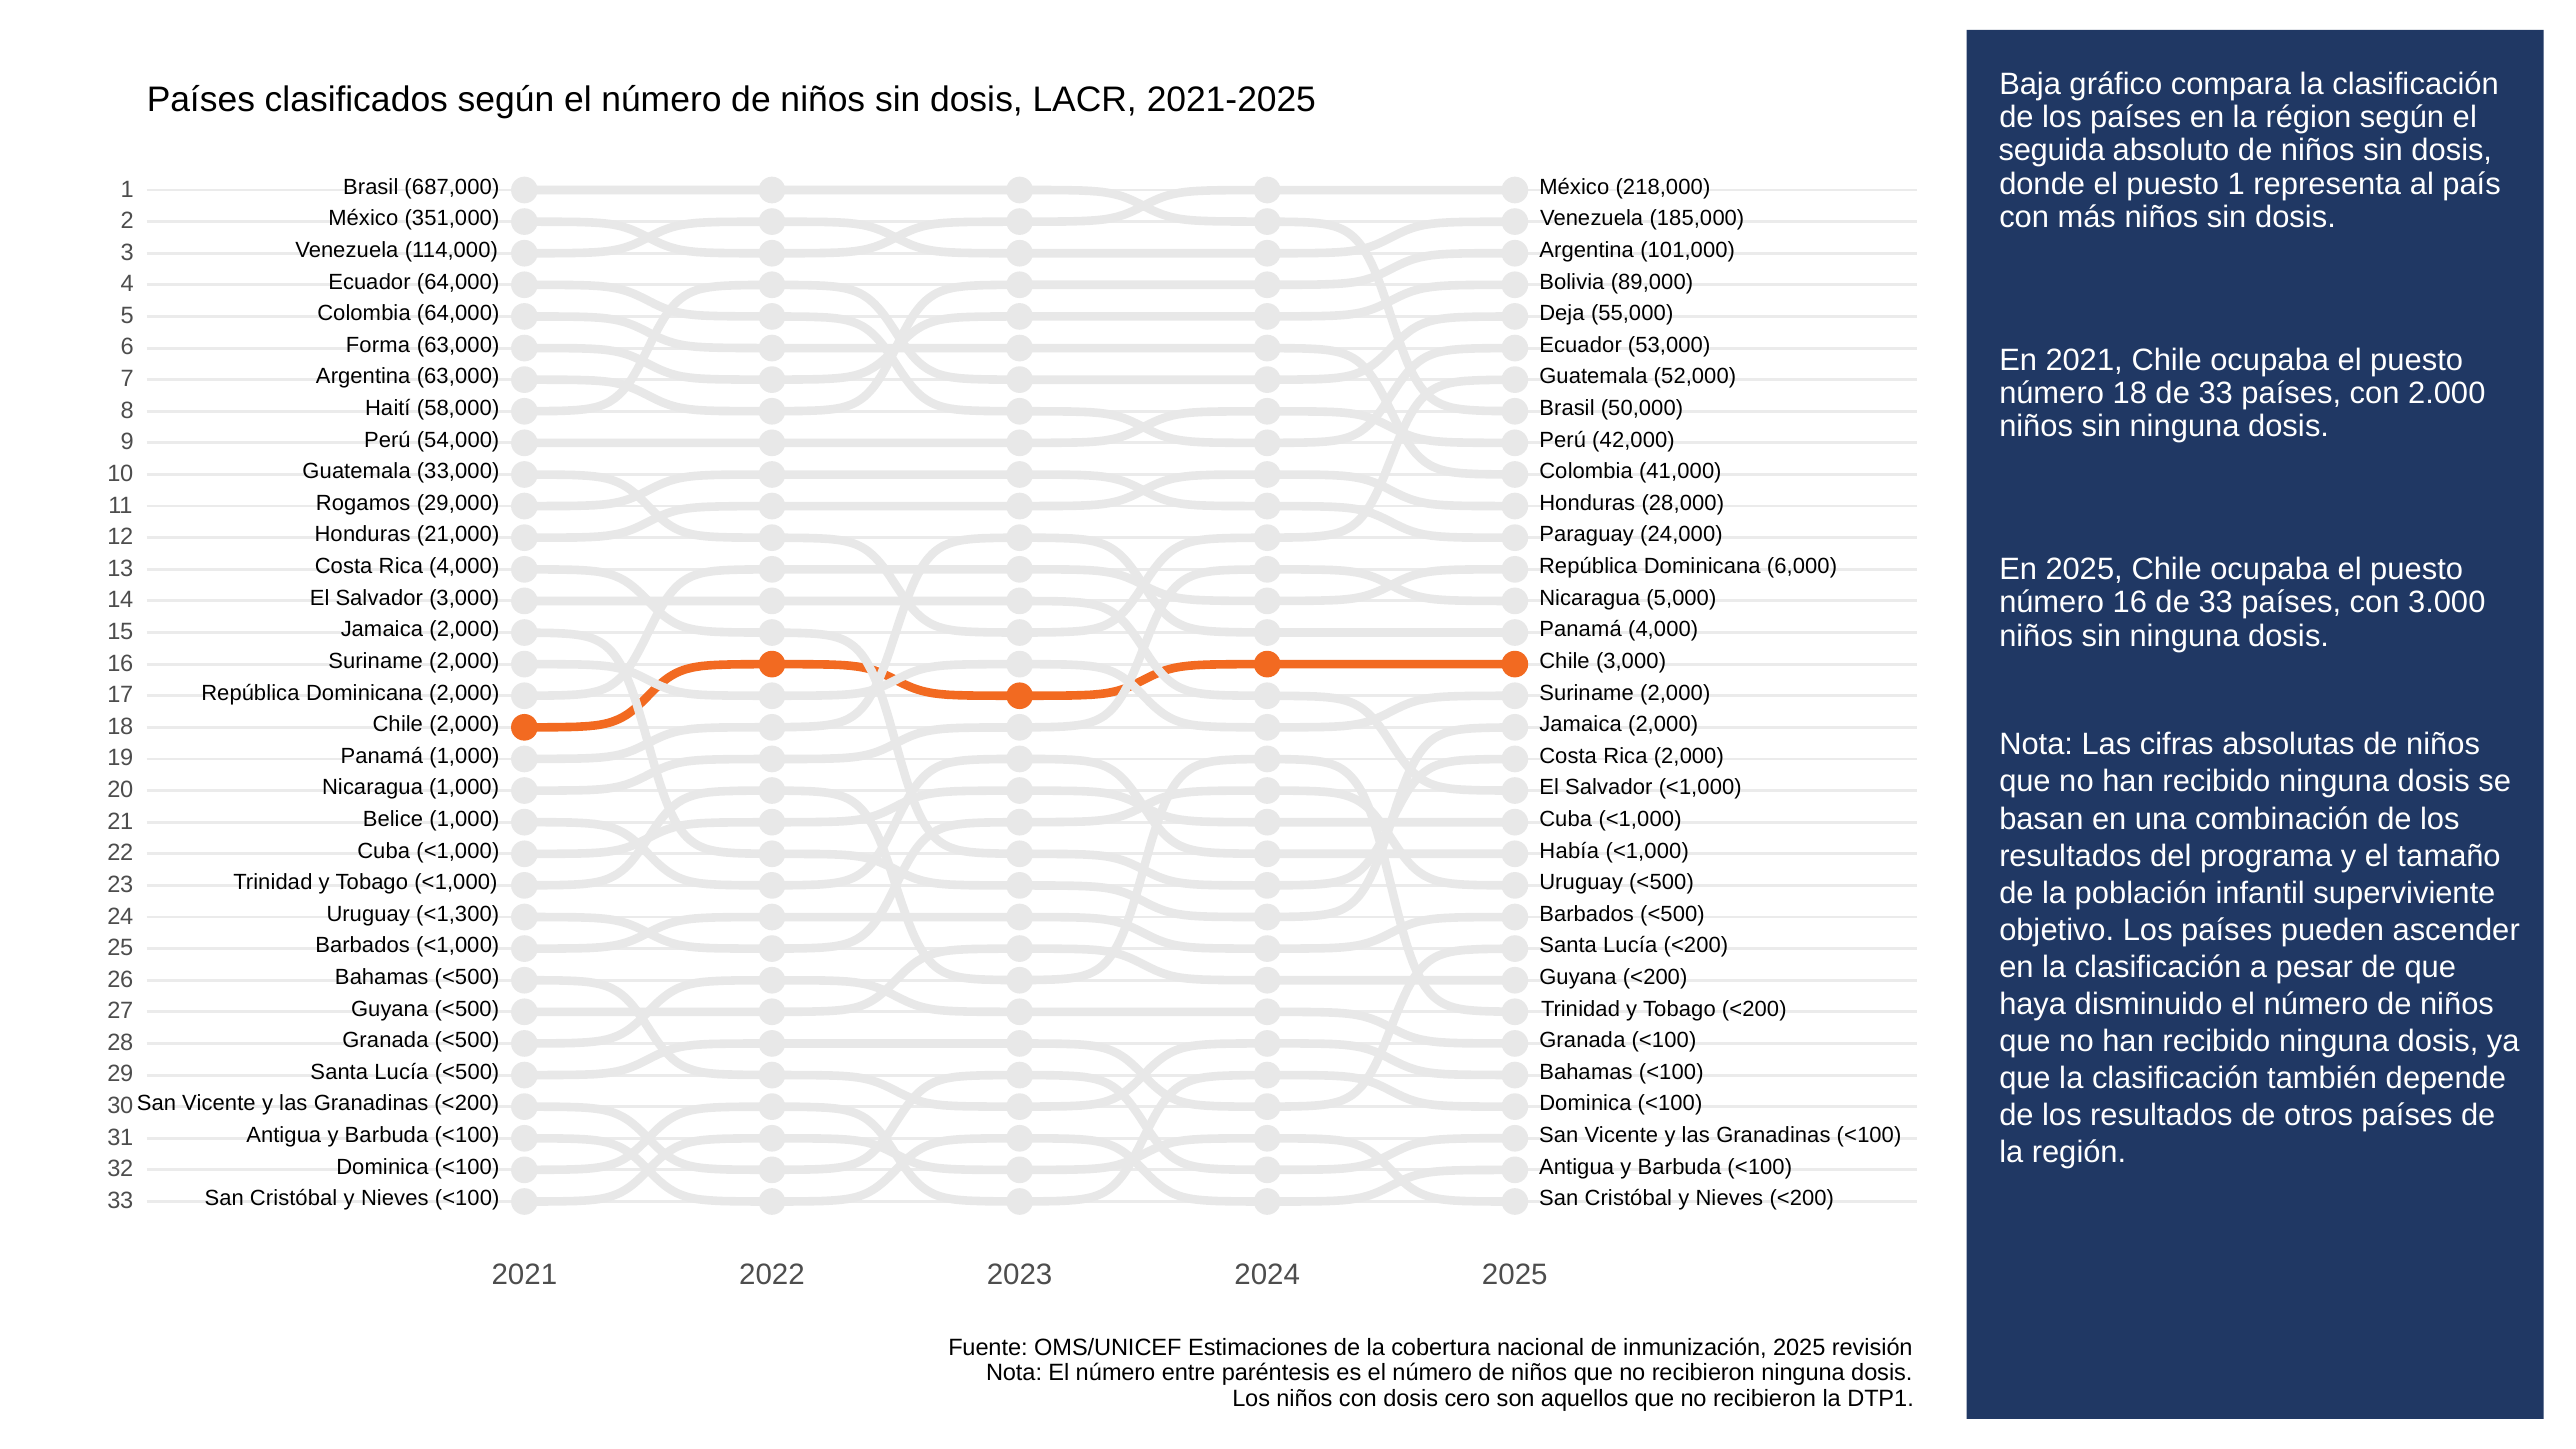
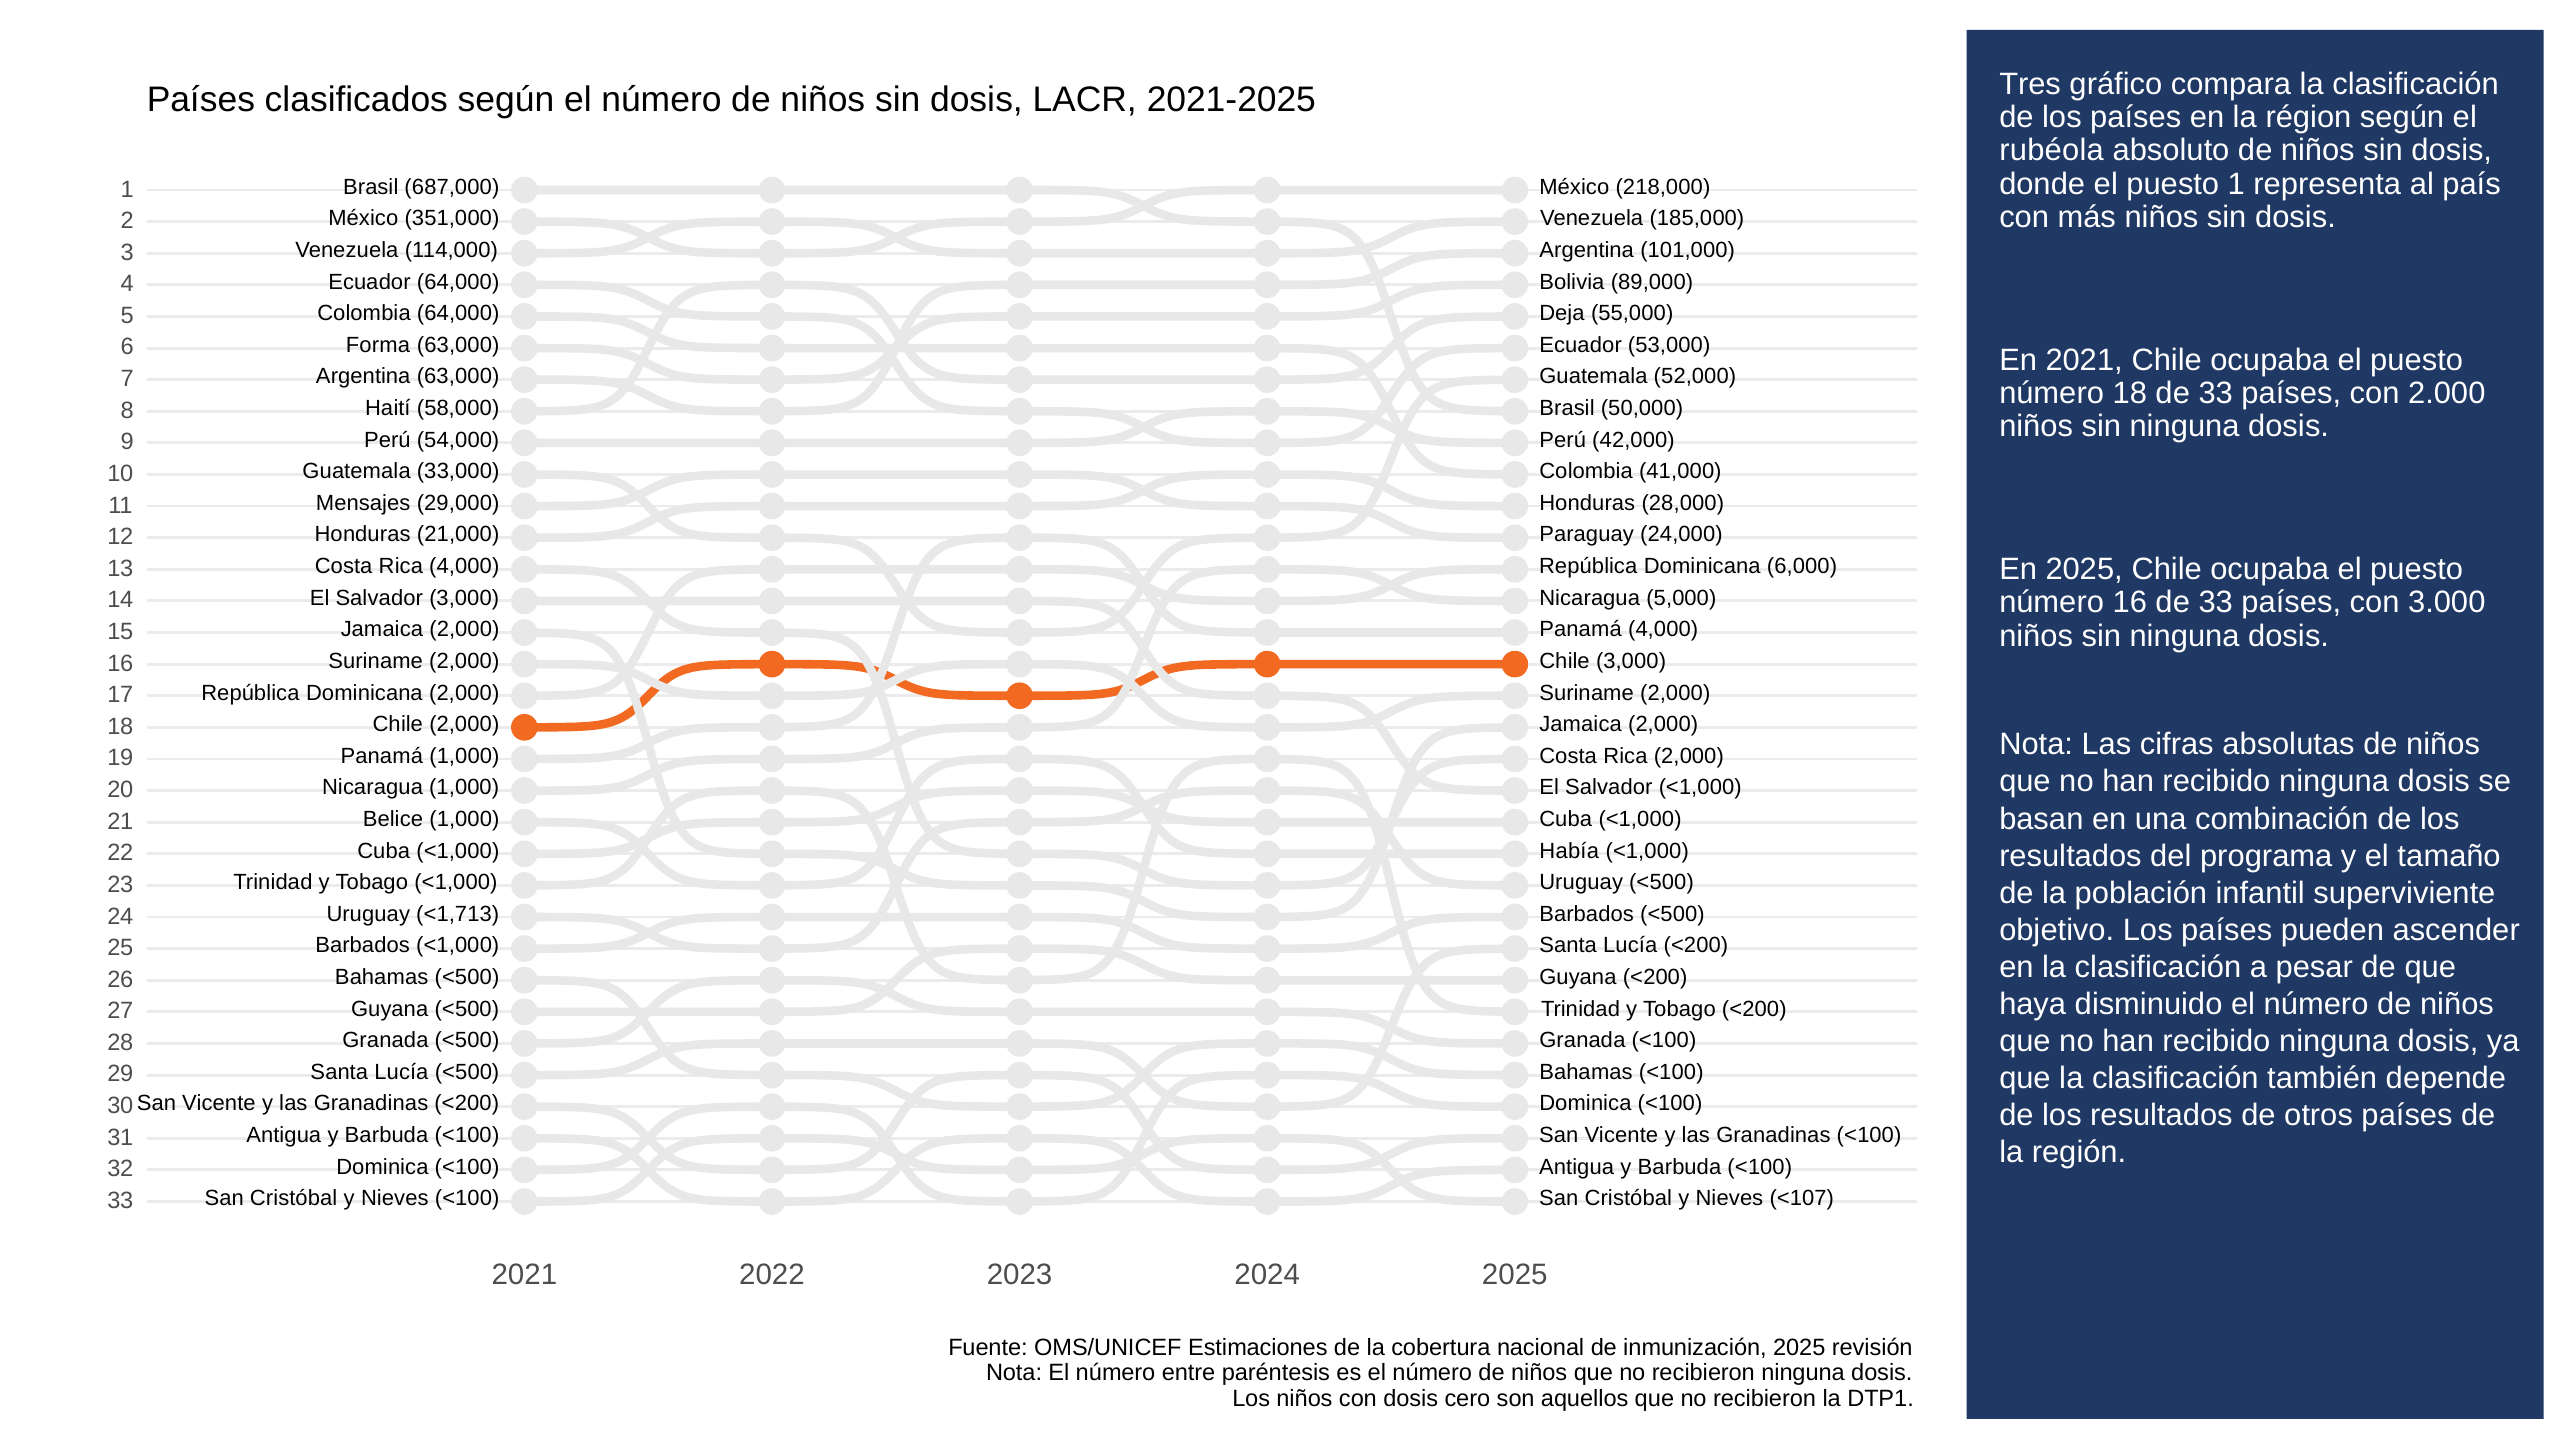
Baja: Baja -> Tres
seguida: seguida -> rubéola
Rogamos: Rogamos -> Mensajes
<1,300: <1,300 -> <1,713
Nieves <200: <200 -> <107
